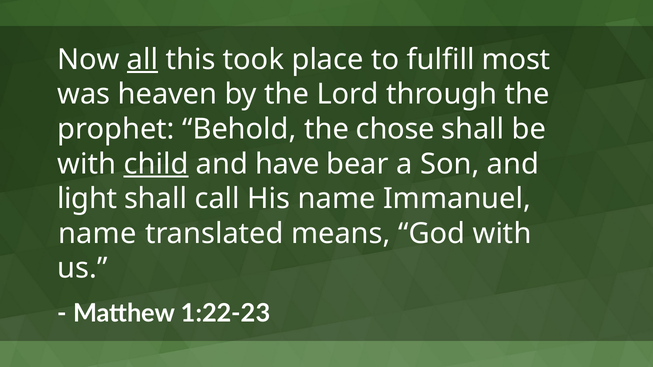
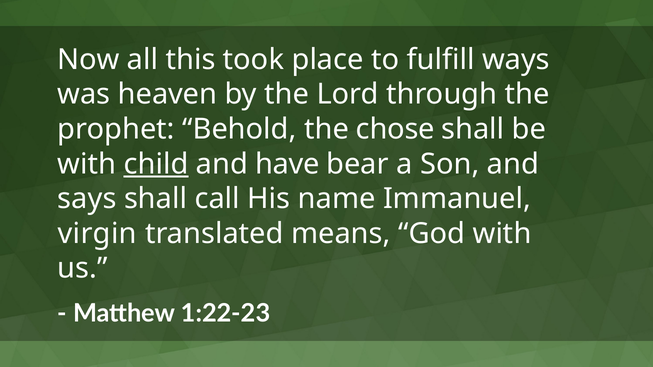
all underline: present -> none
most: most -> ways
light: light -> says
name at (97, 234): name -> virgin
